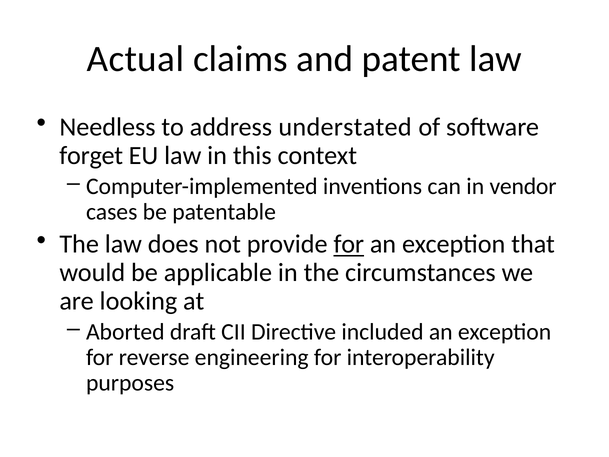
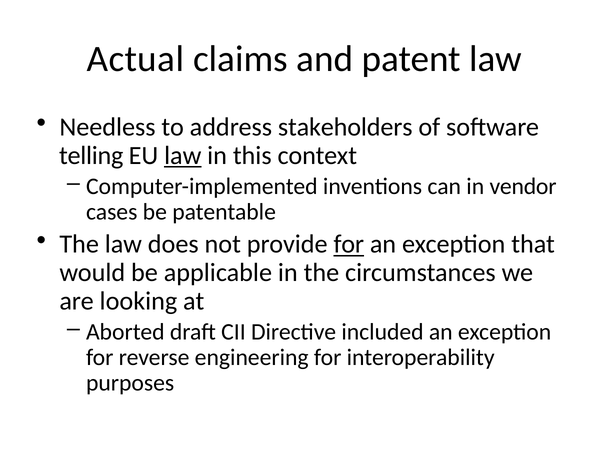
understated: understated -> stakeholders
forget: forget -> telling
law at (183, 156) underline: none -> present
